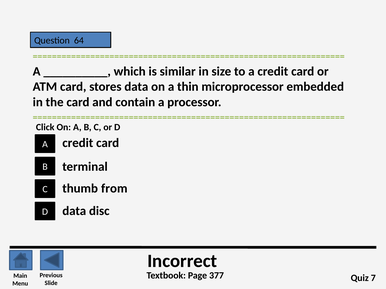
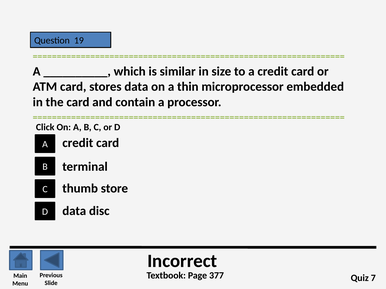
64: 64 -> 19
from: from -> store
